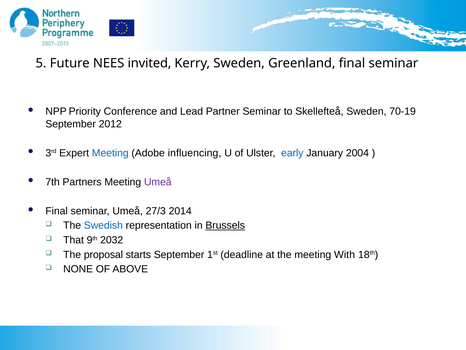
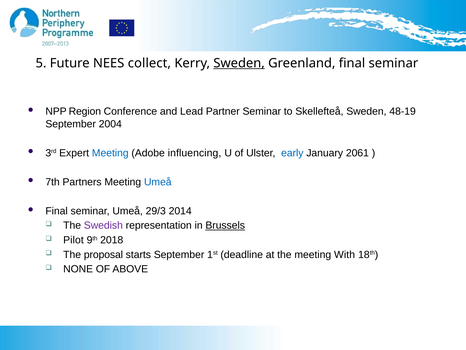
invited: invited -> collect
Sweden at (239, 63) underline: none -> present
Priority: Priority -> Region
70-19: 70-19 -> 48-19
2012: 2012 -> 2004
2004: 2004 -> 2061
Umeå at (158, 182) colour: purple -> blue
27/3: 27/3 -> 29/3
Swedish colour: blue -> purple
That: That -> Pilot
2032: 2032 -> 2018
